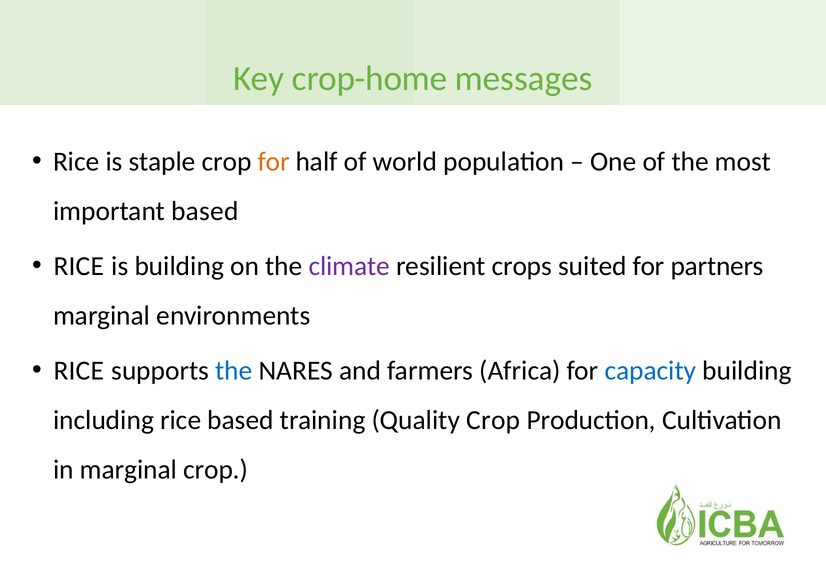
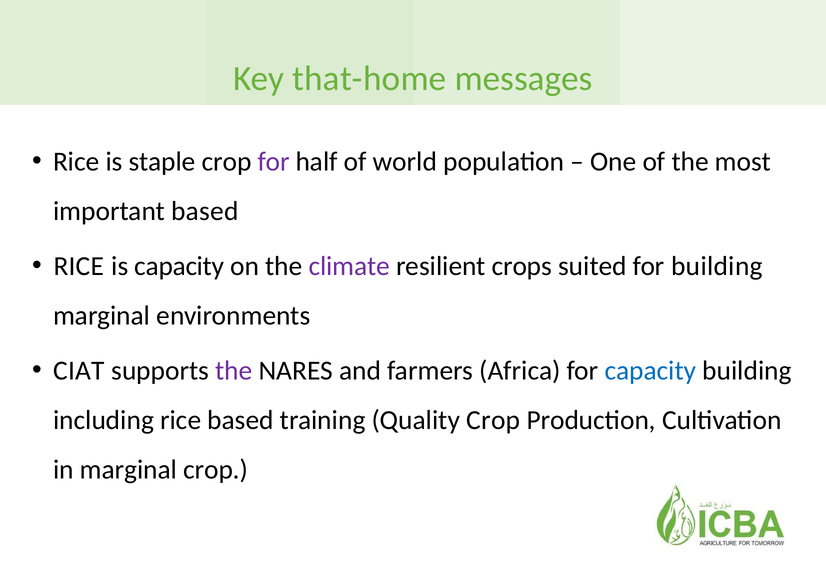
crop-home: crop-home -> that-home
for at (274, 162) colour: orange -> purple
is building: building -> capacity
for partners: partners -> building
RICE at (79, 371): RICE -> CIAT
the at (234, 371) colour: blue -> purple
